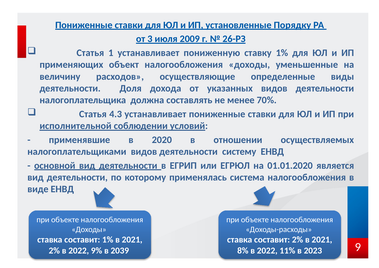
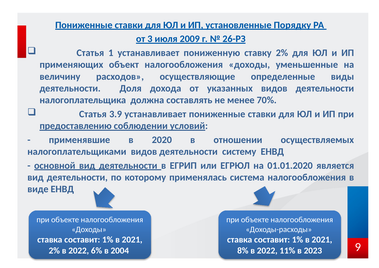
ставку 1%: 1% -> 2%
4.3: 4.3 -> 3.9
исполнительной: исполнительной -> предоставлению
2% at (298, 240): 2% -> 1%
9%: 9% -> 6%
2039: 2039 -> 2004
